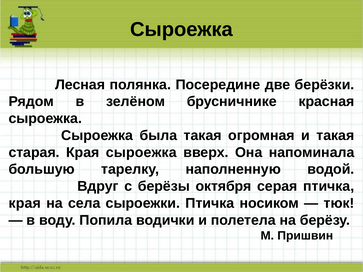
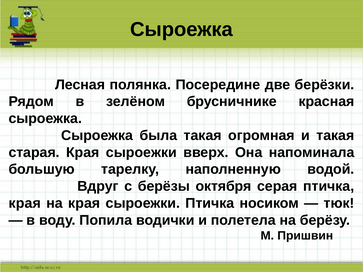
старая Края сыроежка: сыроежка -> сыроежки
на села: села -> края
